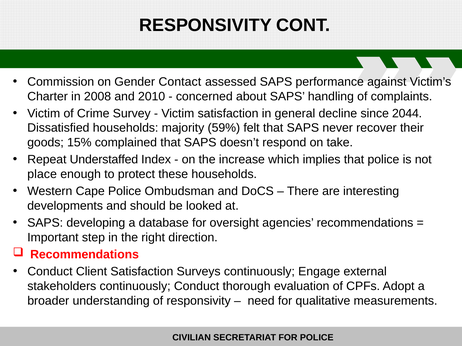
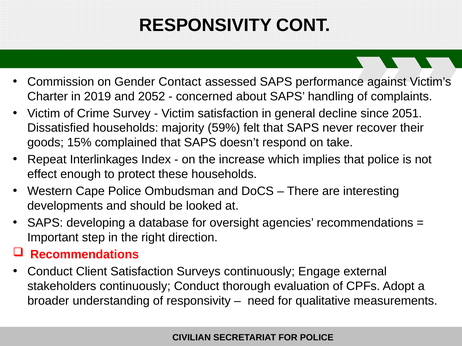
2008: 2008 -> 2019
2010: 2010 -> 2052
2044: 2044 -> 2051
Understaffed: Understaffed -> Interlinkages
place: place -> effect
